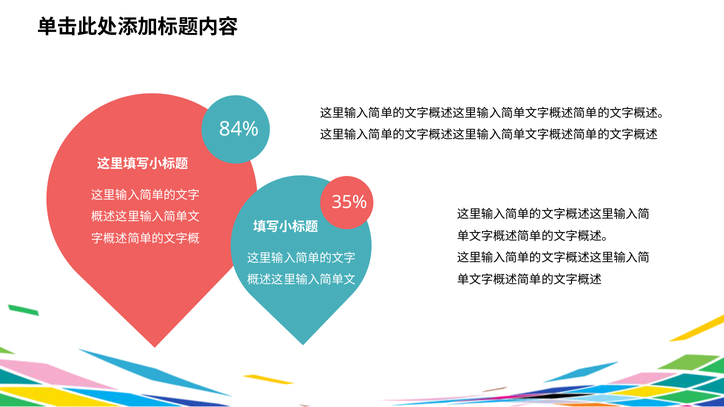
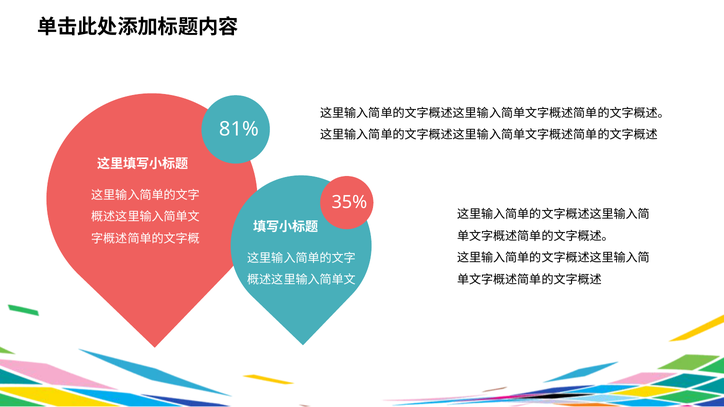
84%: 84% -> 81%
